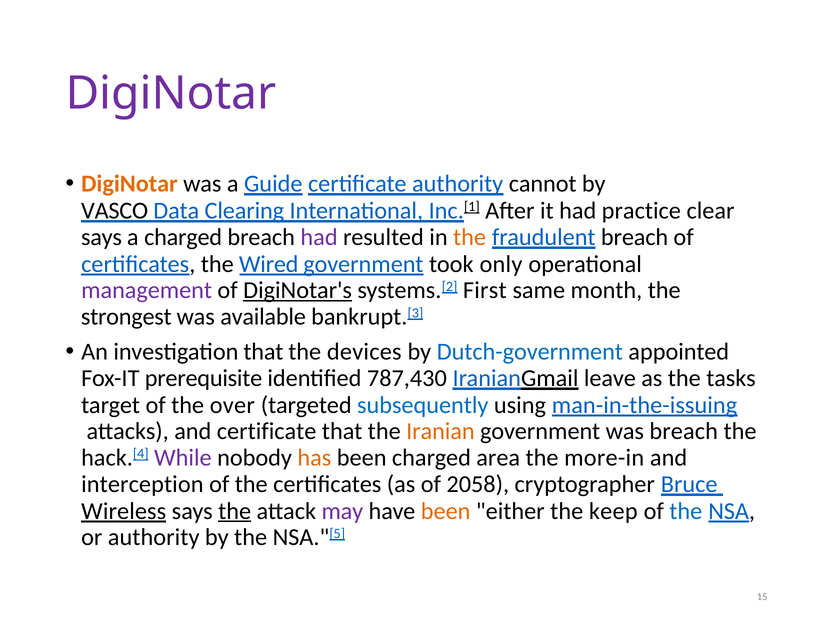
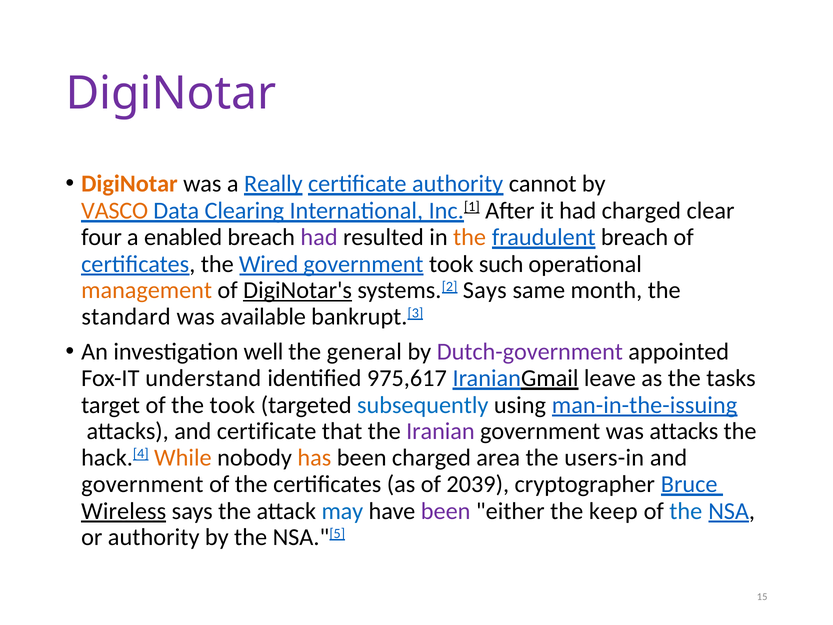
Guide: Guide -> Really
VASCO colour: black -> orange
had practice: practice -> charged
says at (101, 237): says -> four
a charged: charged -> enabled
only: only -> such
management colour: purple -> orange
systems.[2 First: First -> Says
strongest: strongest -> standard
investigation that: that -> well
devices: devices -> general
Dutch-government colour: blue -> purple
prerequisite: prerequisite -> understand
787,430: 787,430 -> 975,617
the over: over -> took
Iranian colour: orange -> purple
was breach: breach -> attacks
While colour: purple -> orange
more-in: more-in -> users-in
interception at (142, 484): interception -> government
2058: 2058 -> 2039
the at (235, 511) underline: present -> none
may colour: purple -> blue
been at (446, 511) colour: orange -> purple
